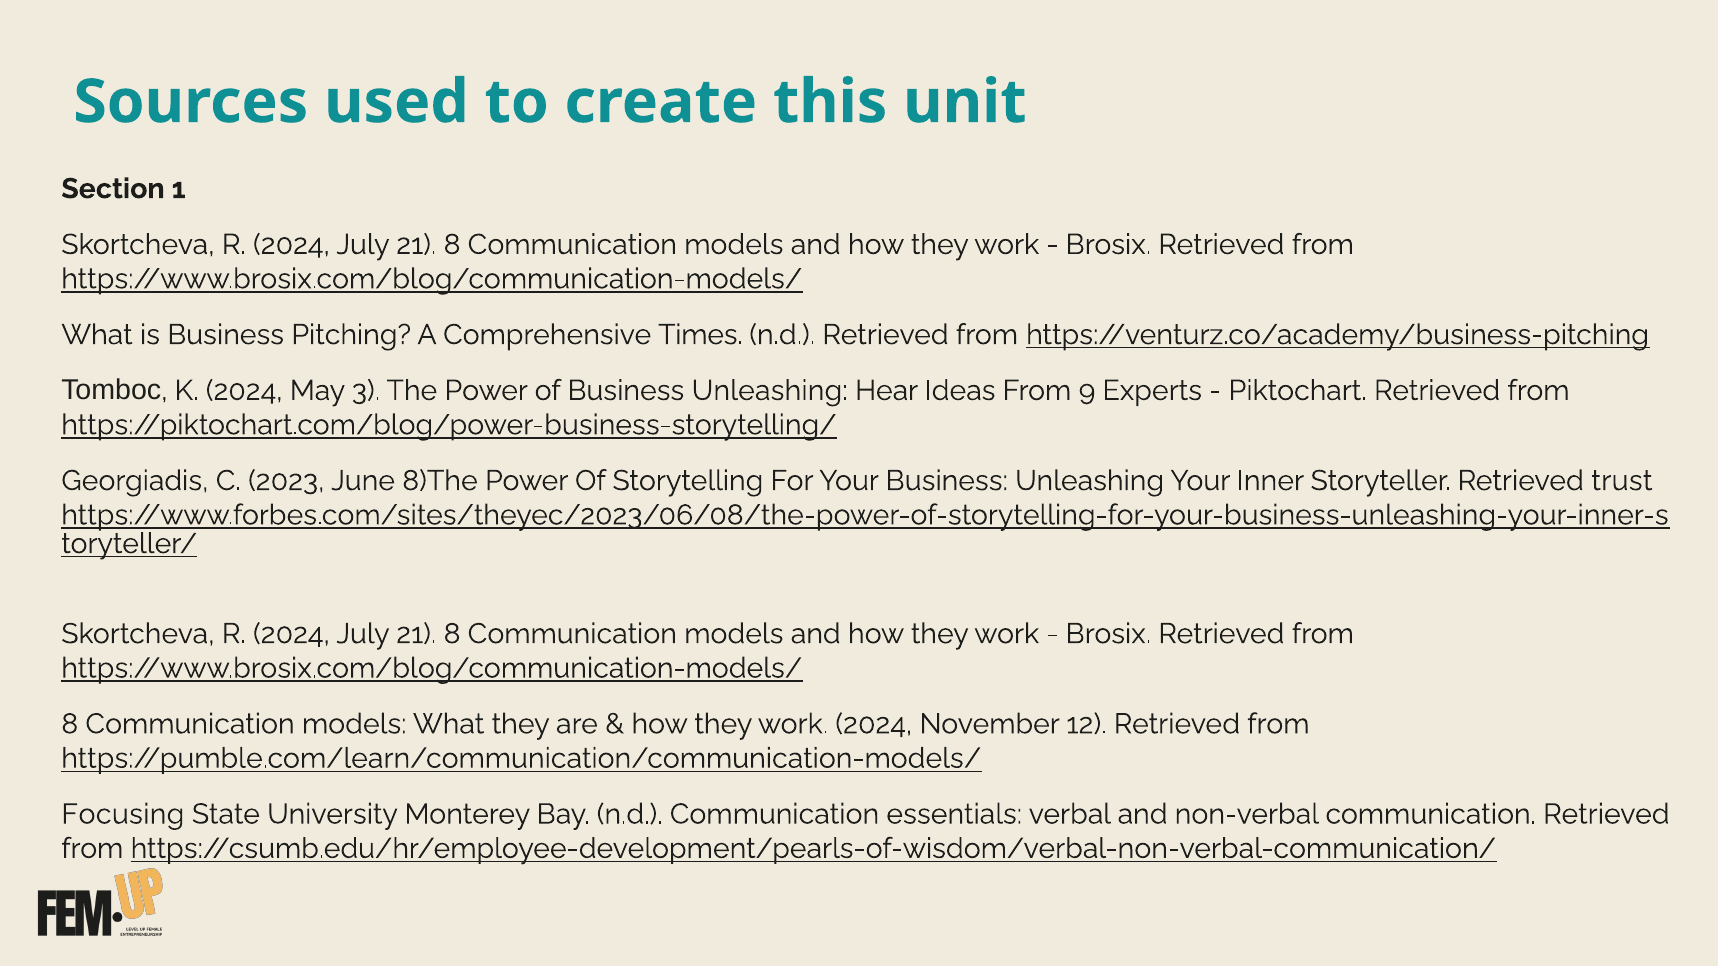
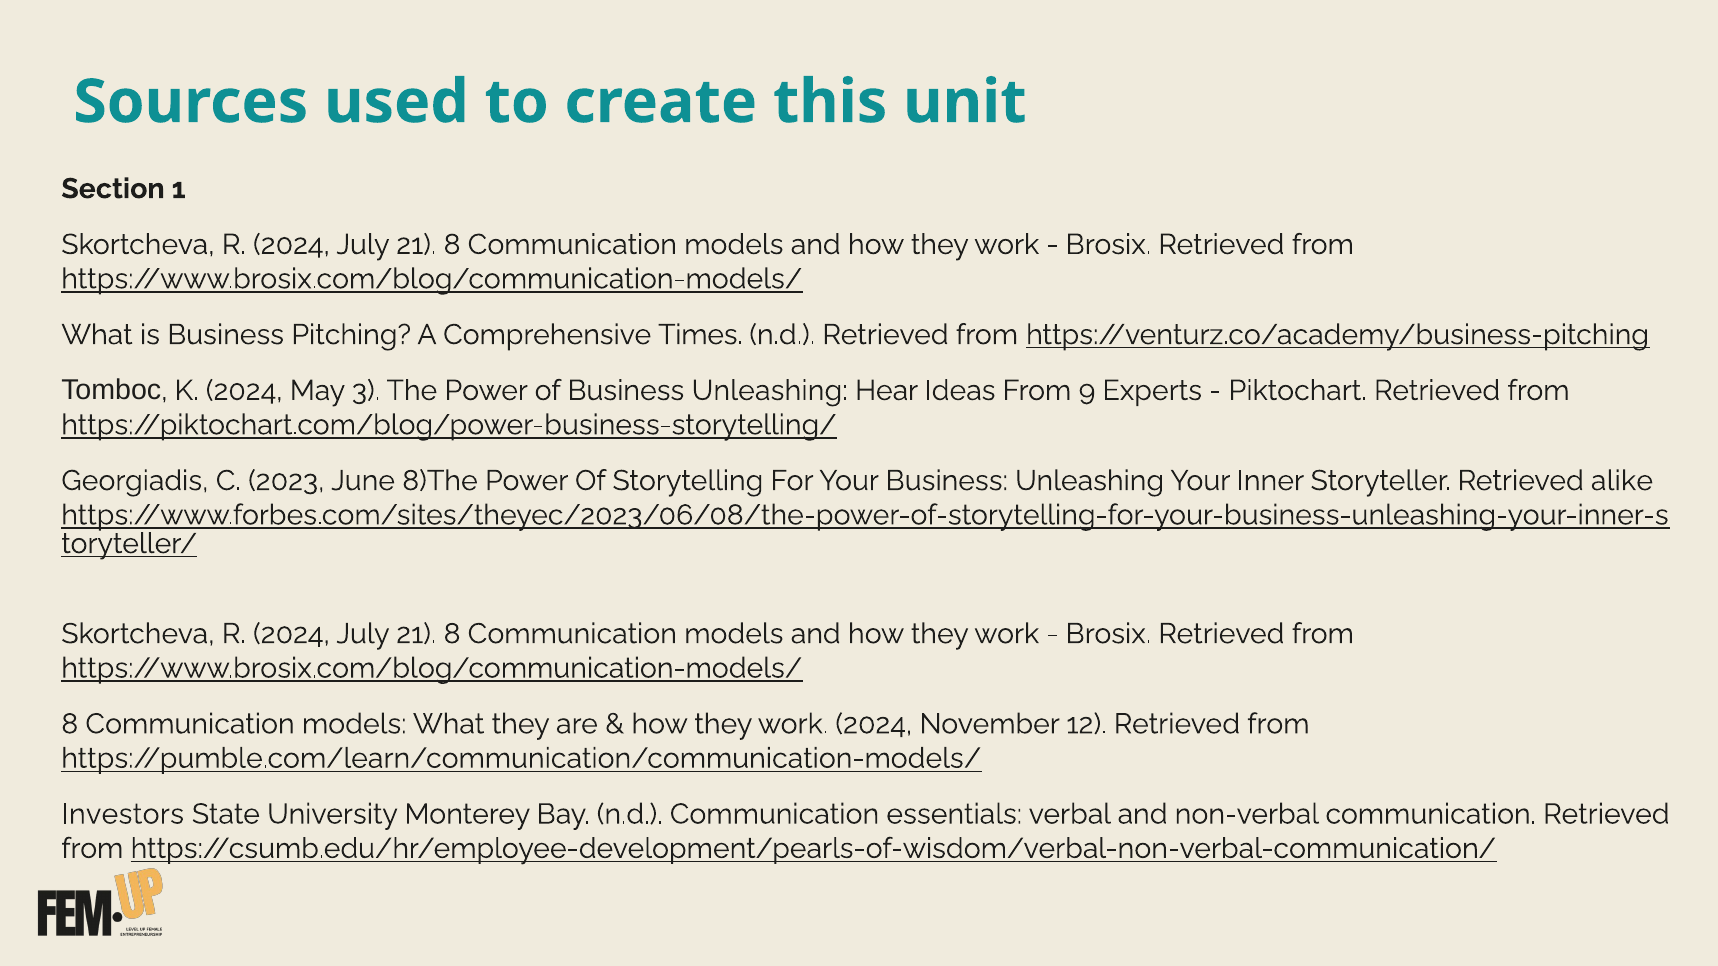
trust: trust -> alike
Focusing: Focusing -> Investors
